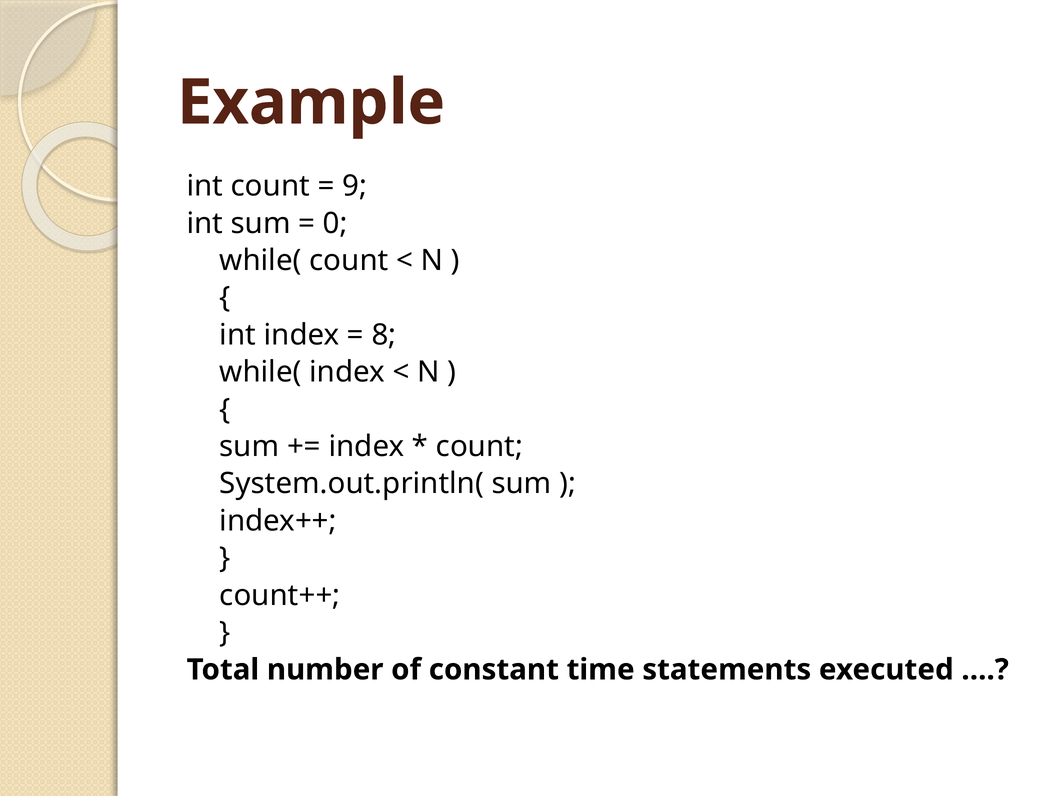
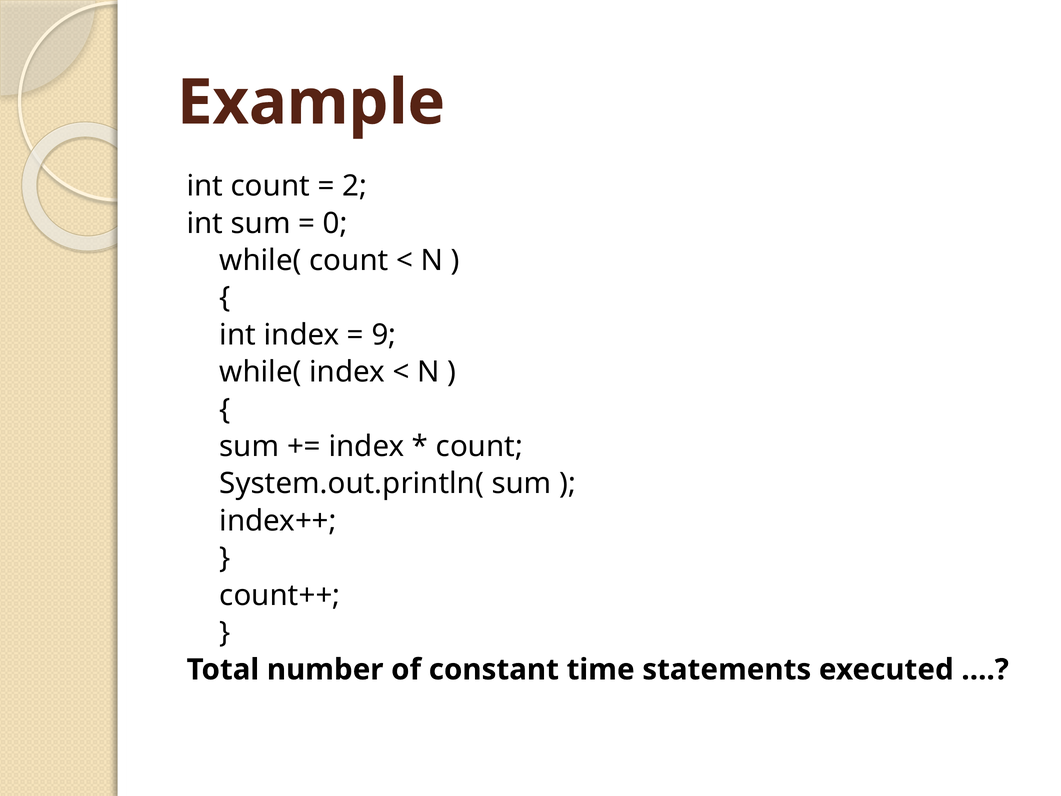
9: 9 -> 2
8: 8 -> 9
